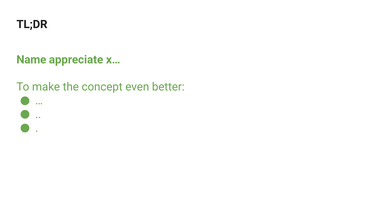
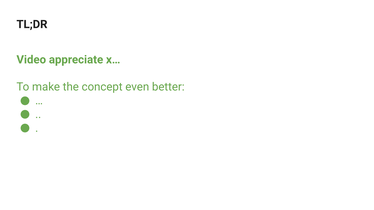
Name: Name -> Video
